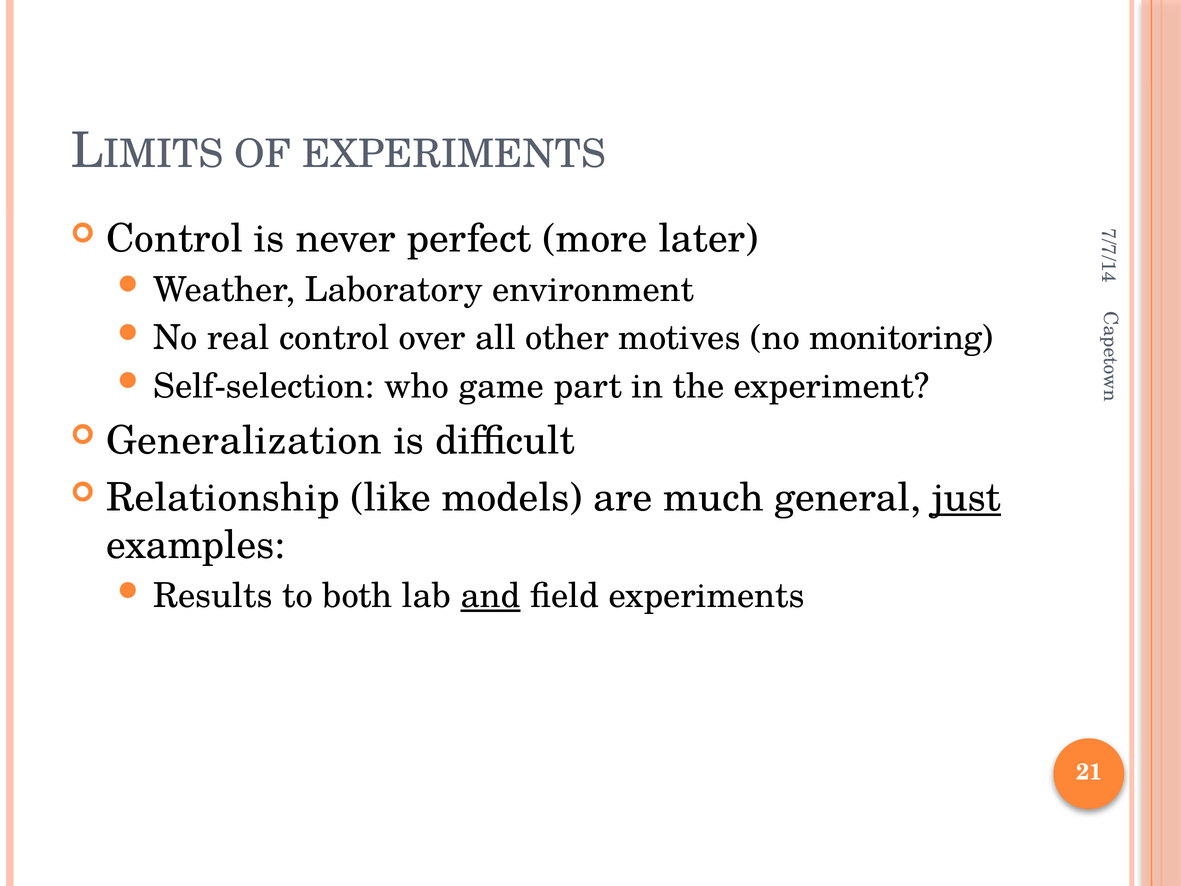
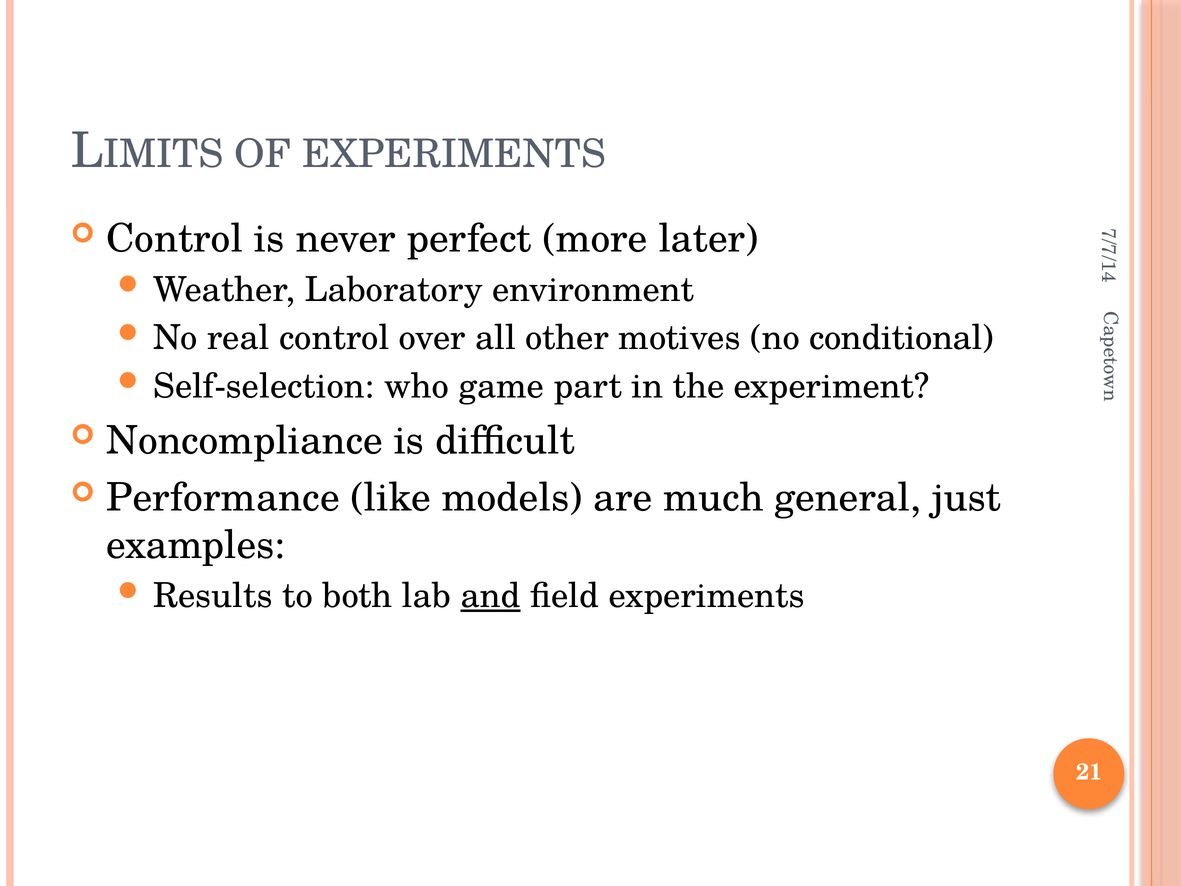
monitoring: monitoring -> conditional
Generalization: Generalization -> Noncompliance
Relationship: Relationship -> Performance
just underline: present -> none
